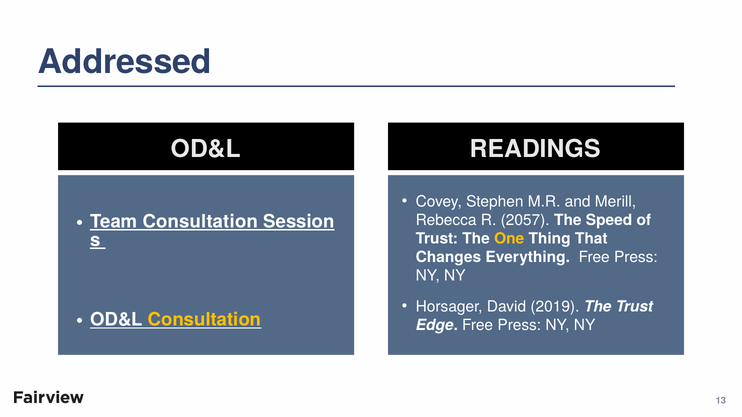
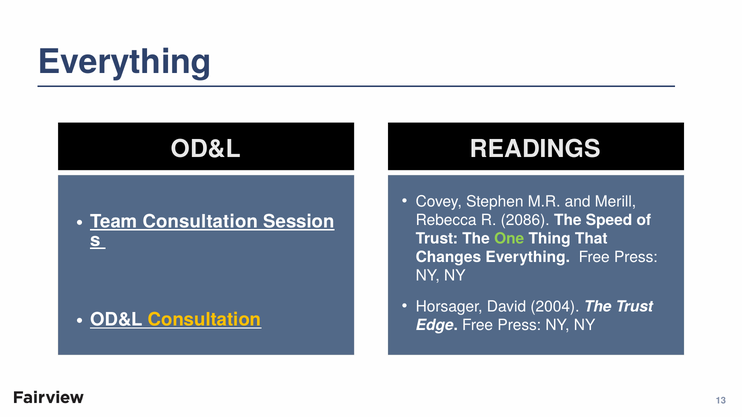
Addressed at (125, 62): Addressed -> Everything
2057: 2057 -> 2086
One colour: yellow -> light green
2019: 2019 -> 2004
